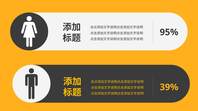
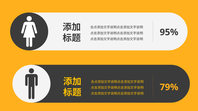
39%: 39% -> 79%
